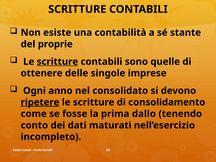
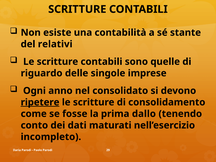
proprie: proprie -> relativi
scritture at (57, 62) underline: present -> none
ottenere: ottenere -> riguardo
